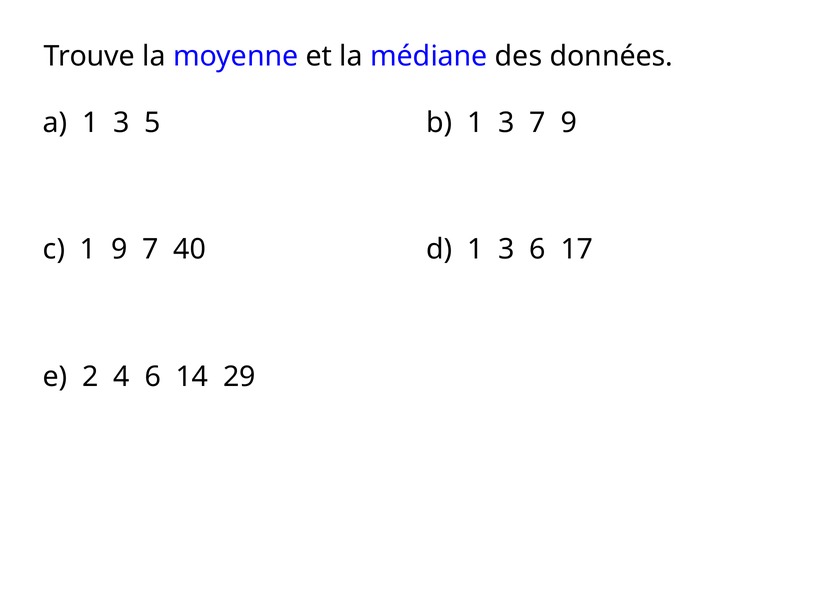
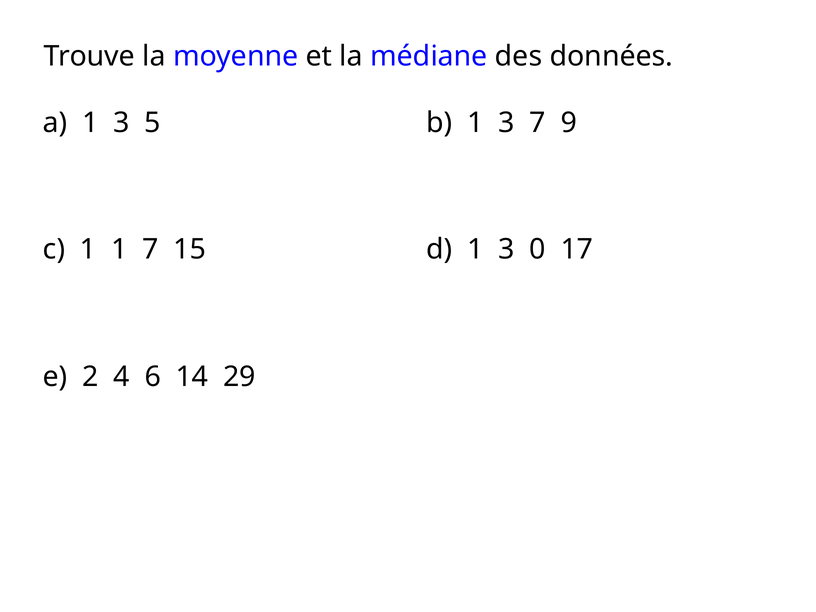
1 9: 9 -> 1
40: 40 -> 15
3 6: 6 -> 0
